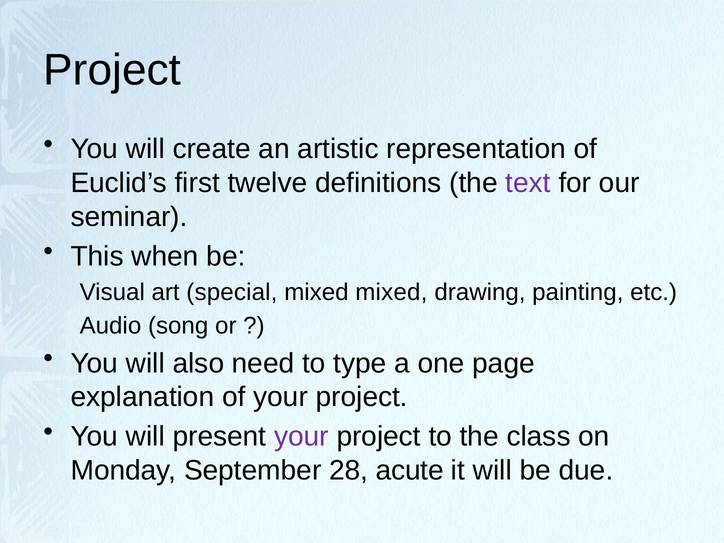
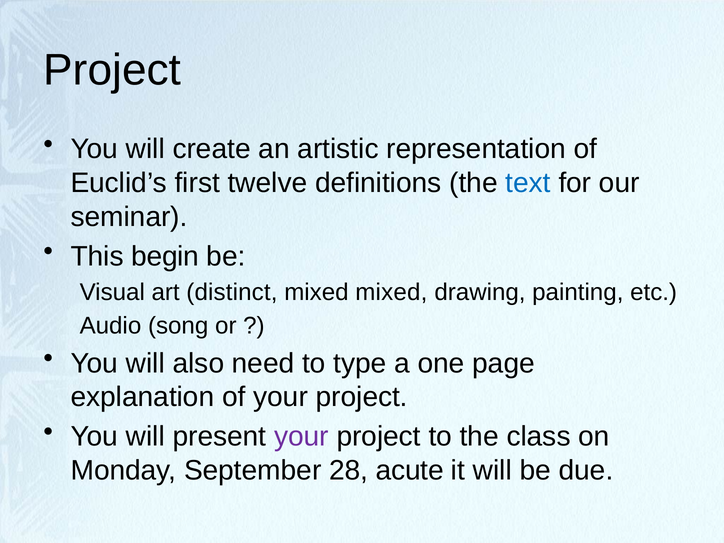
text colour: purple -> blue
when: when -> begin
special: special -> distinct
